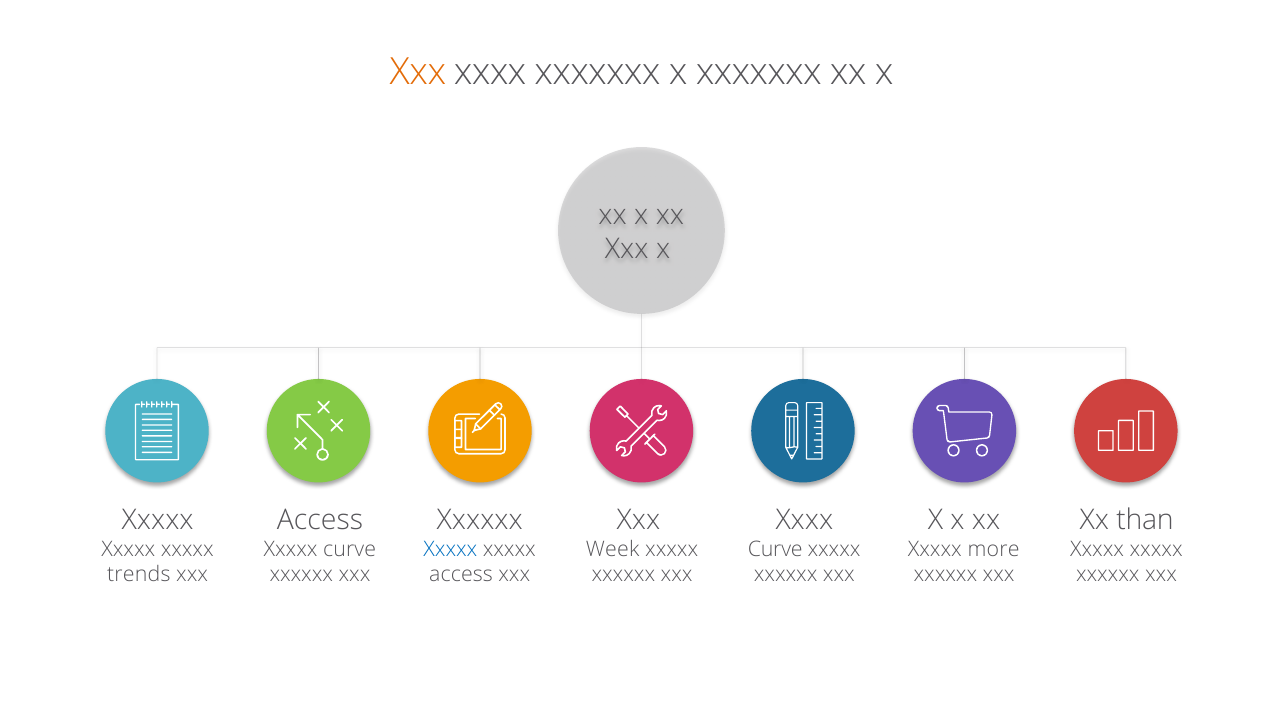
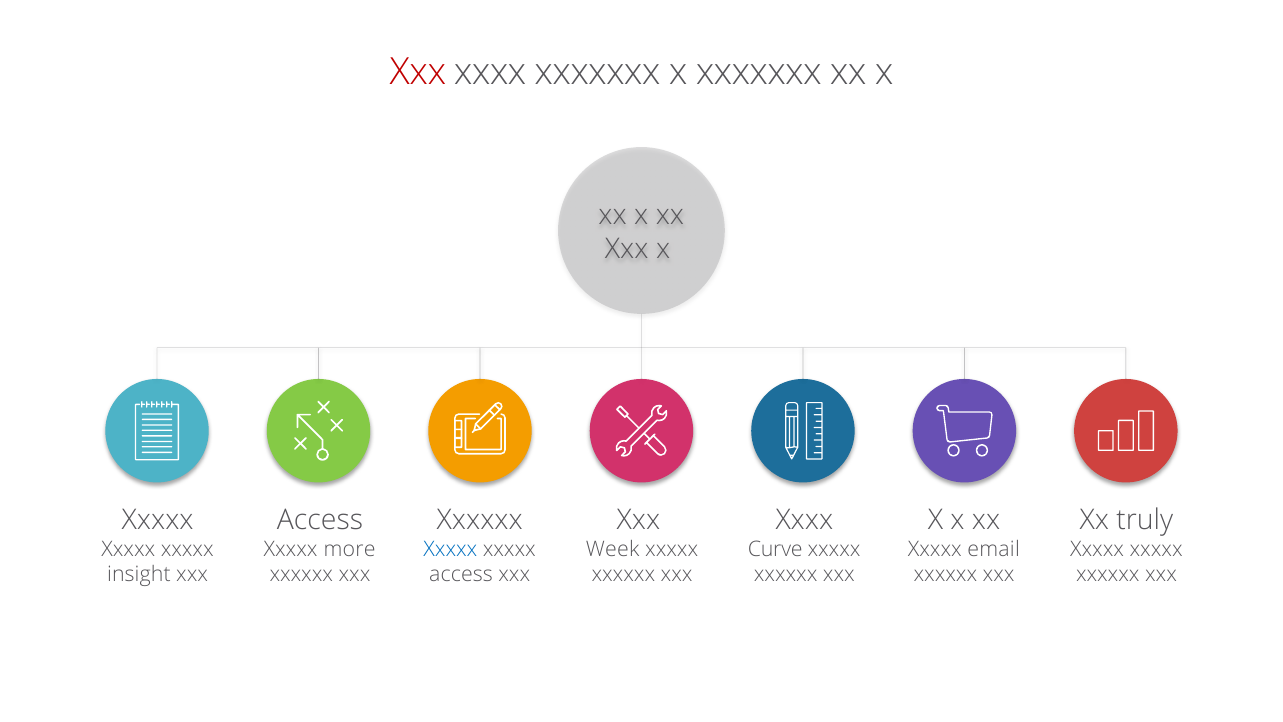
Xxx at (418, 72) colour: orange -> red
than: than -> truly
Xxxxx curve: curve -> more
more: more -> email
trends: trends -> insight
